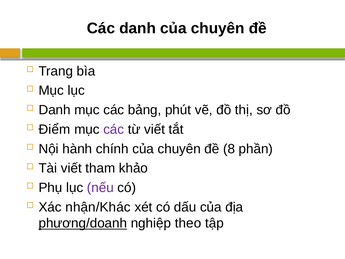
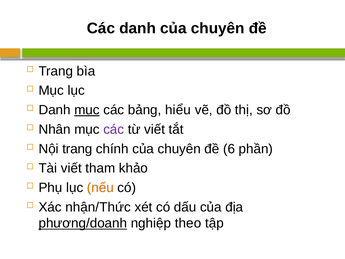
mục at (87, 110) underline: none -> present
phút: phút -> hiểu
Điểm: Điểm -> Nhân
Nội hành: hành -> trang
8: 8 -> 6
nếu colour: purple -> orange
nhận/Khác: nhận/Khác -> nhận/Thức
